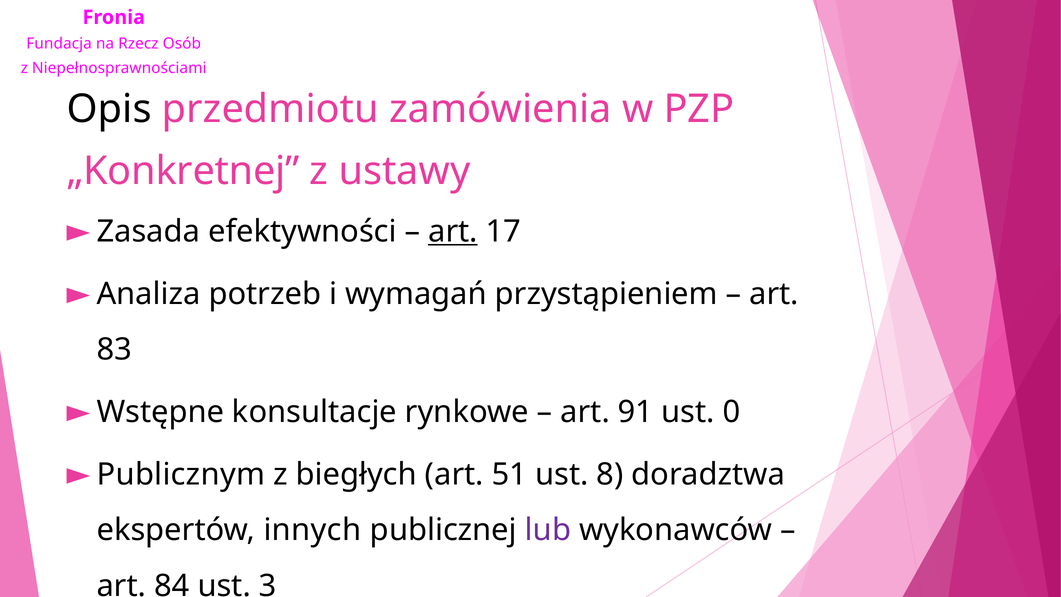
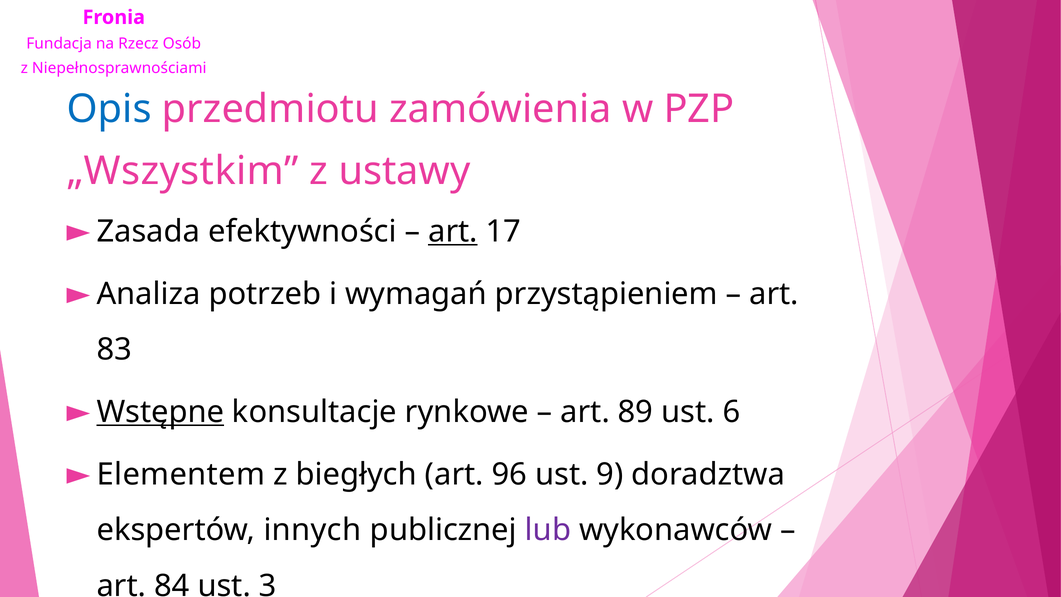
Opis colour: black -> blue
„Konkretnej: „Konkretnej -> „Wszystkim
Wstępne underline: none -> present
91: 91 -> 89
0: 0 -> 6
Publicznym: Publicznym -> Elementem
51: 51 -> 96
8: 8 -> 9
